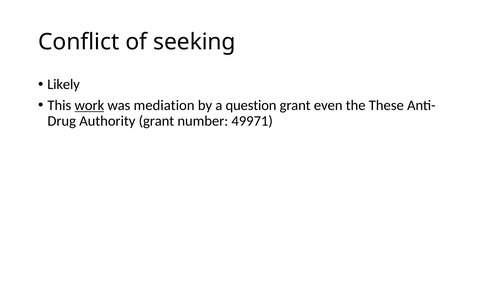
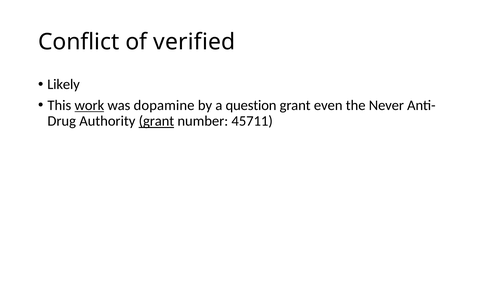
seeking: seeking -> verified
mediation: mediation -> dopamine
These: These -> Never
grant at (156, 121) underline: none -> present
49971: 49971 -> 45711
